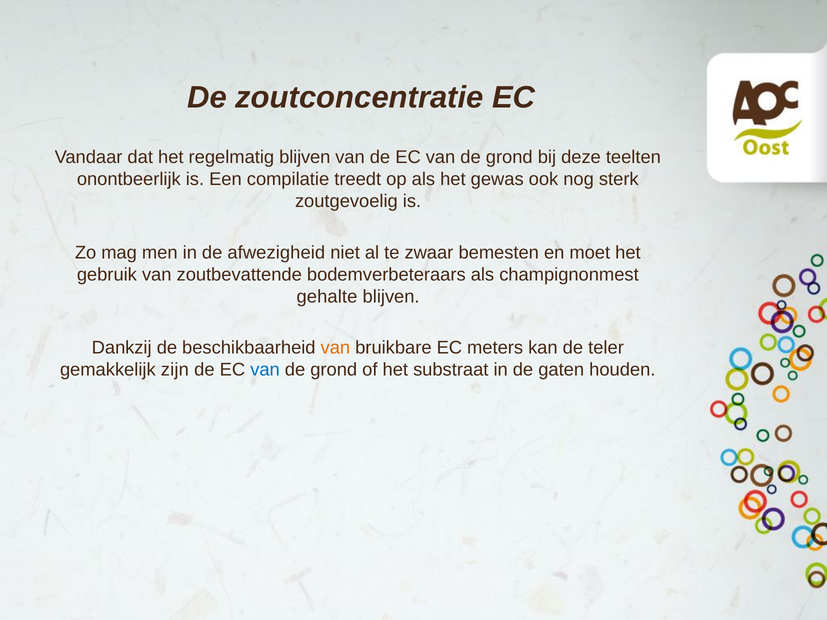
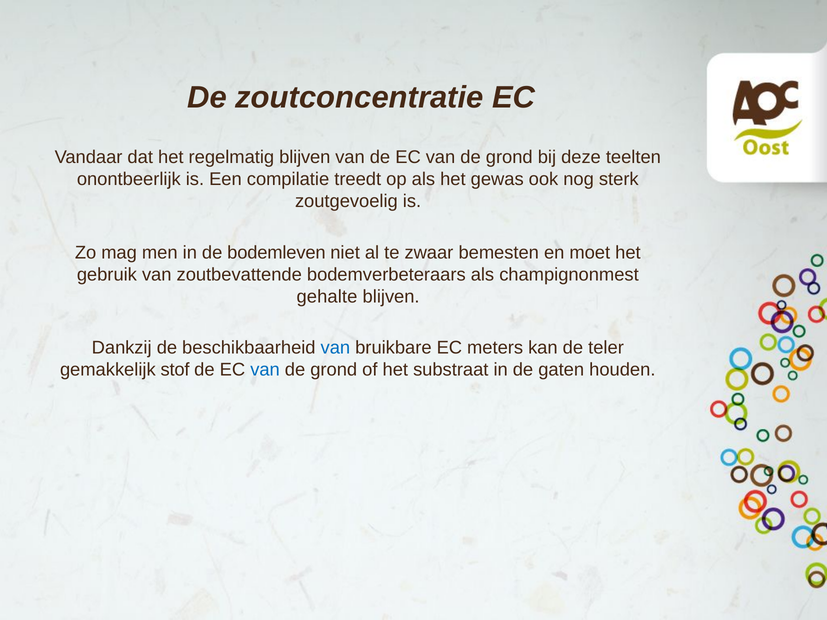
afwezigheid: afwezigheid -> bodemleven
van at (335, 348) colour: orange -> blue
zijn: zijn -> stof
